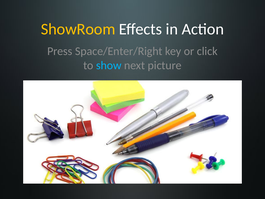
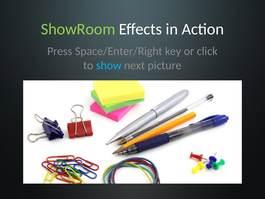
ShowRoom colour: yellow -> light green
